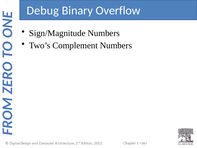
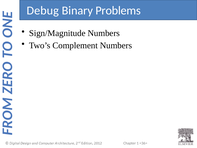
Overflow: Overflow -> Problems
